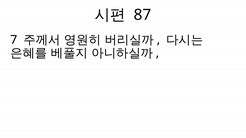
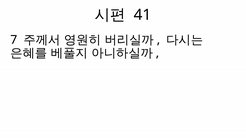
87: 87 -> 41
